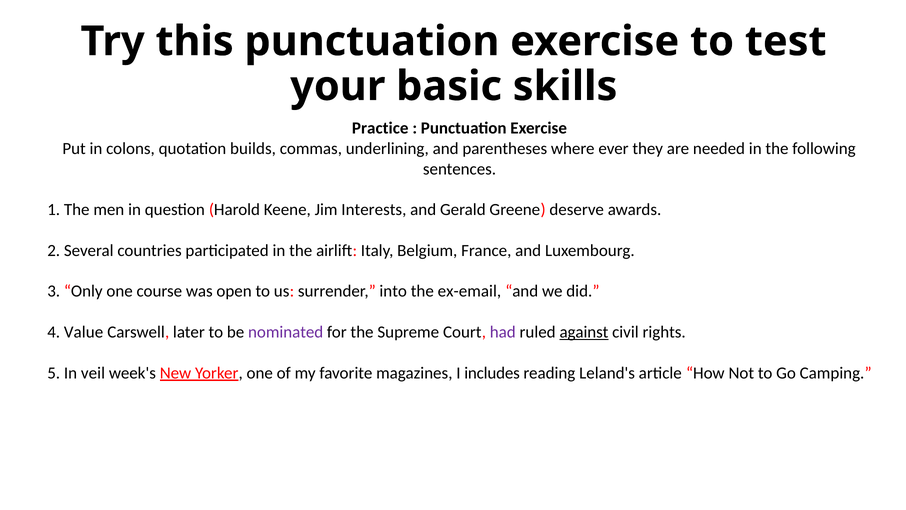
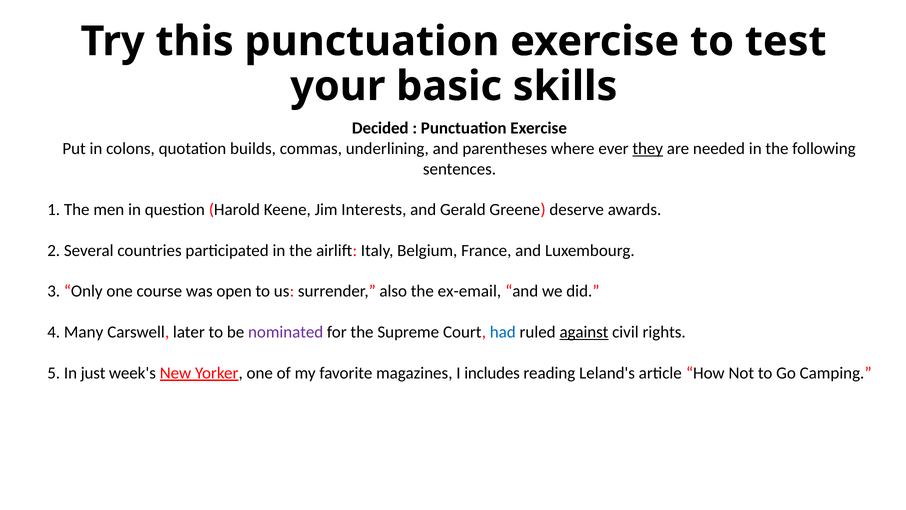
Practice: Practice -> Decided
they underline: none -> present
into: into -> also
Value: Value -> Many
had colour: purple -> blue
veil: veil -> just
